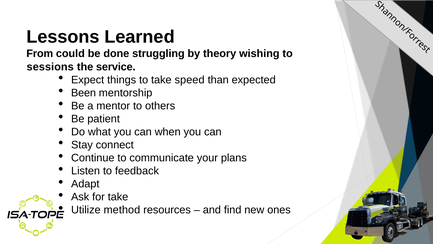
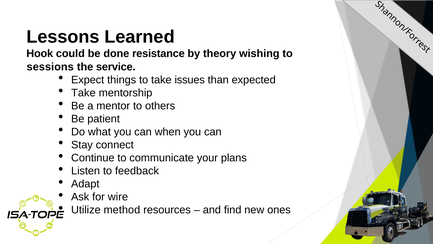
From: From -> Hook
struggling: struggling -> resistance
speed: speed -> issues
Been at (84, 93): Been -> Take
for take: take -> wire
